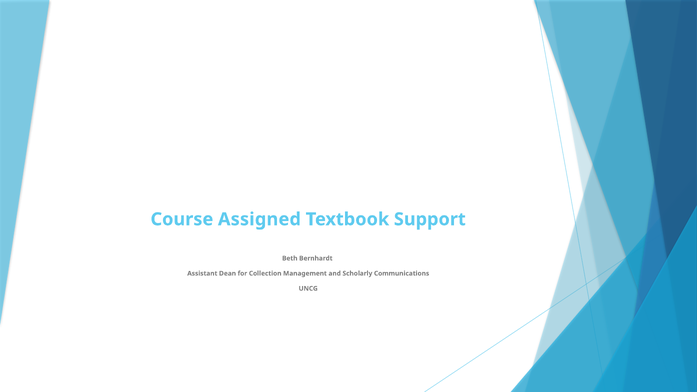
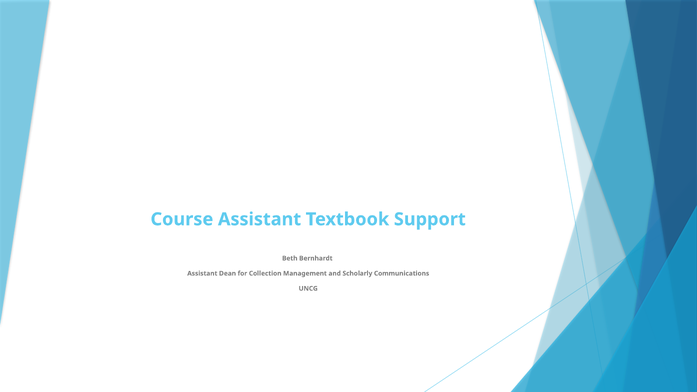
Course Assigned: Assigned -> Assistant
